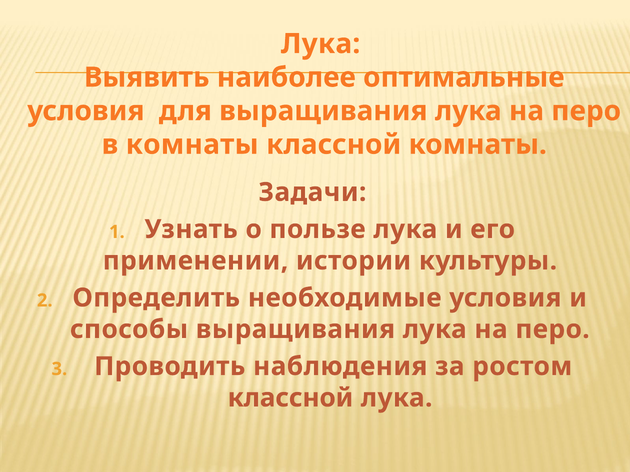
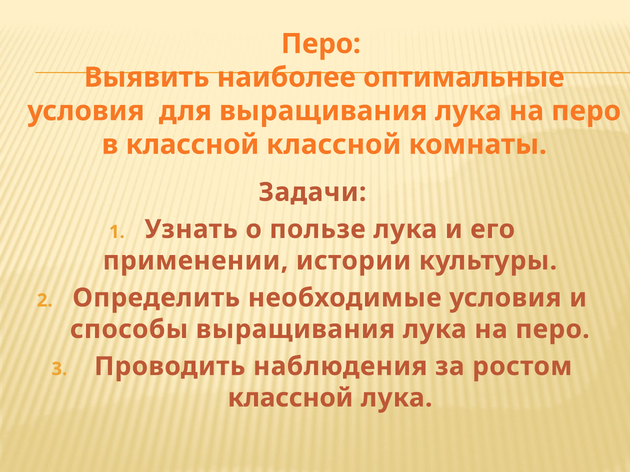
Лука at (321, 44): Лука -> Перо
в комнаты: комнаты -> классной
